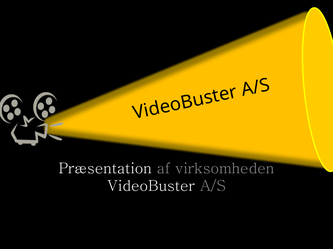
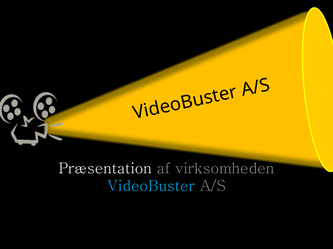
VideoBuster colour: white -> light blue
